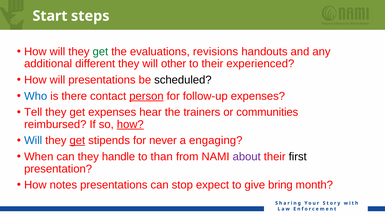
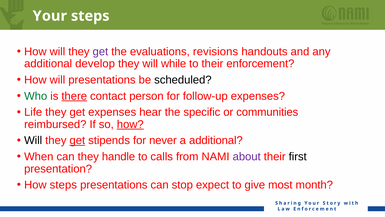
Start at (50, 16): Start -> Your
get at (100, 52) colour: green -> purple
different: different -> develop
other: other -> while
experienced: experienced -> enforcement
Who colour: blue -> green
there underline: none -> present
person underline: present -> none
Tell: Tell -> Life
trainers: trainers -> specific
Will at (33, 140) colour: blue -> black
a engaging: engaging -> additional
than: than -> calls
How notes: notes -> steps
bring: bring -> most
